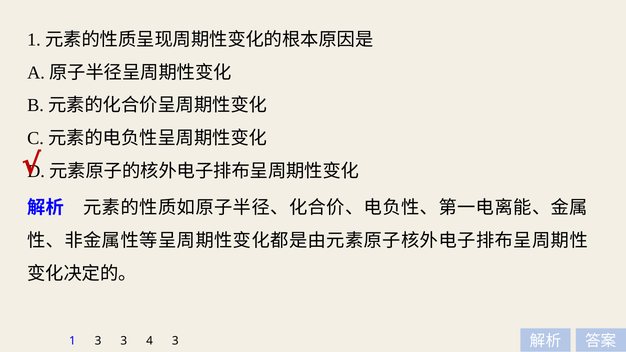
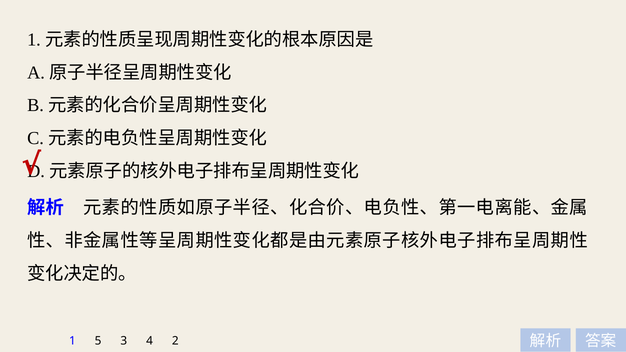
1 3: 3 -> 5
4 3: 3 -> 2
